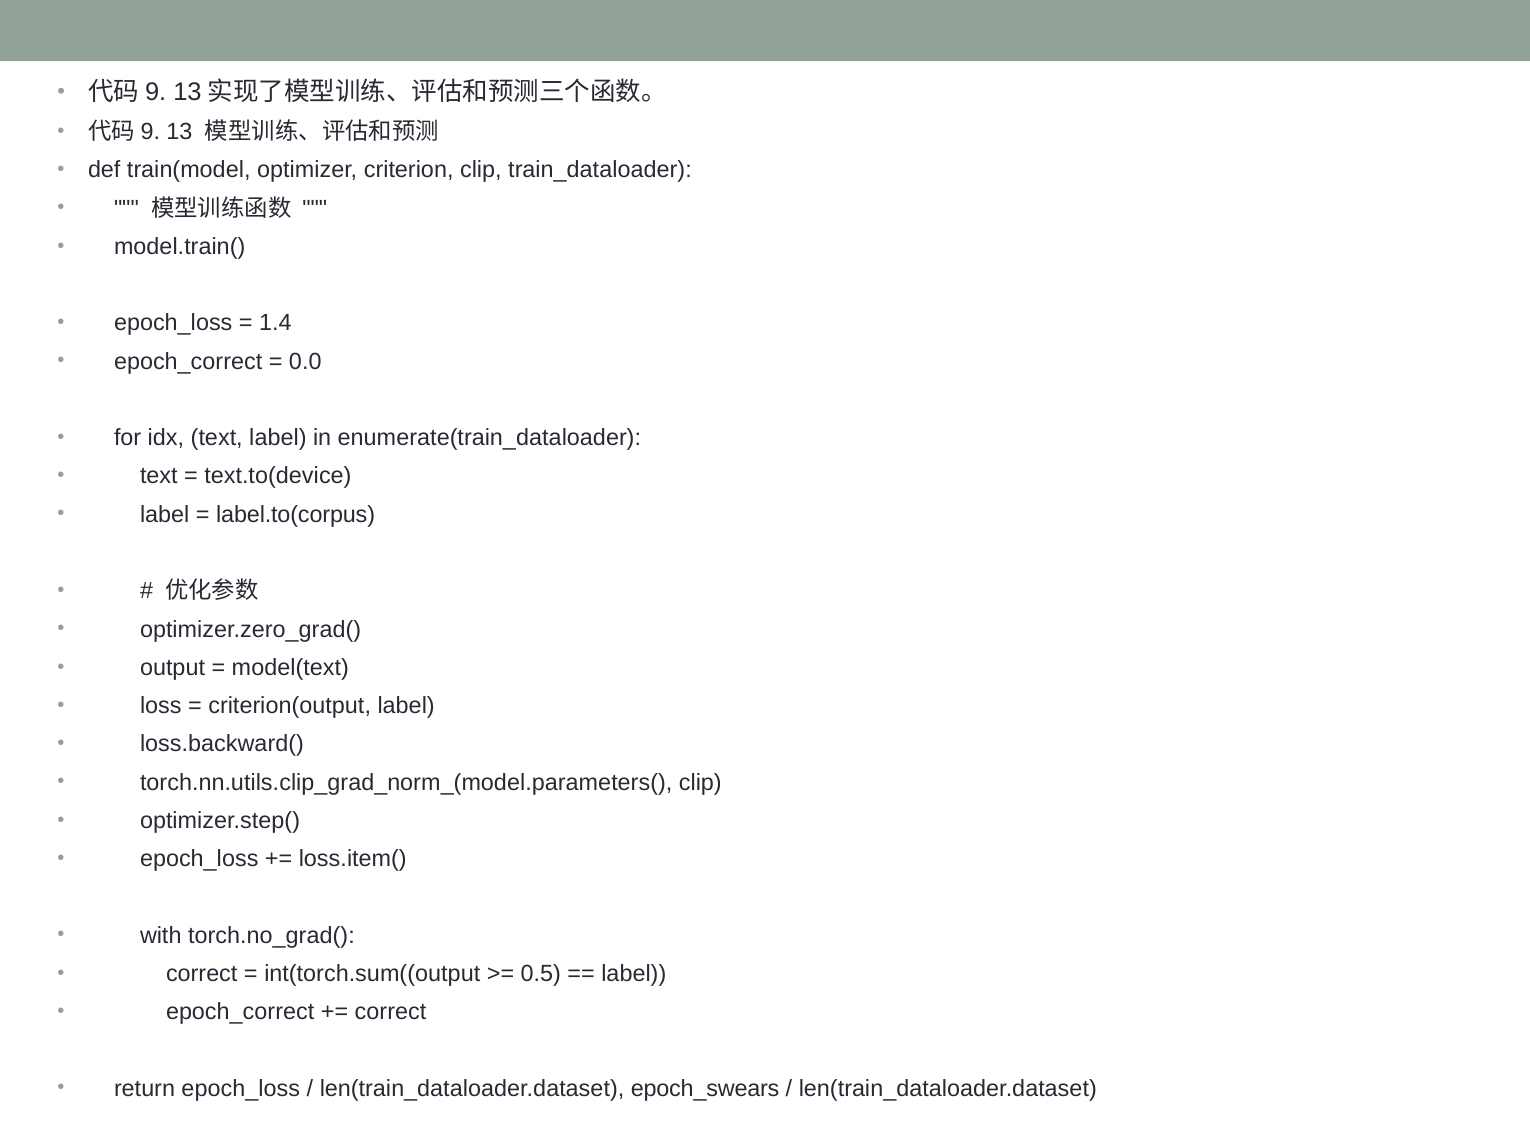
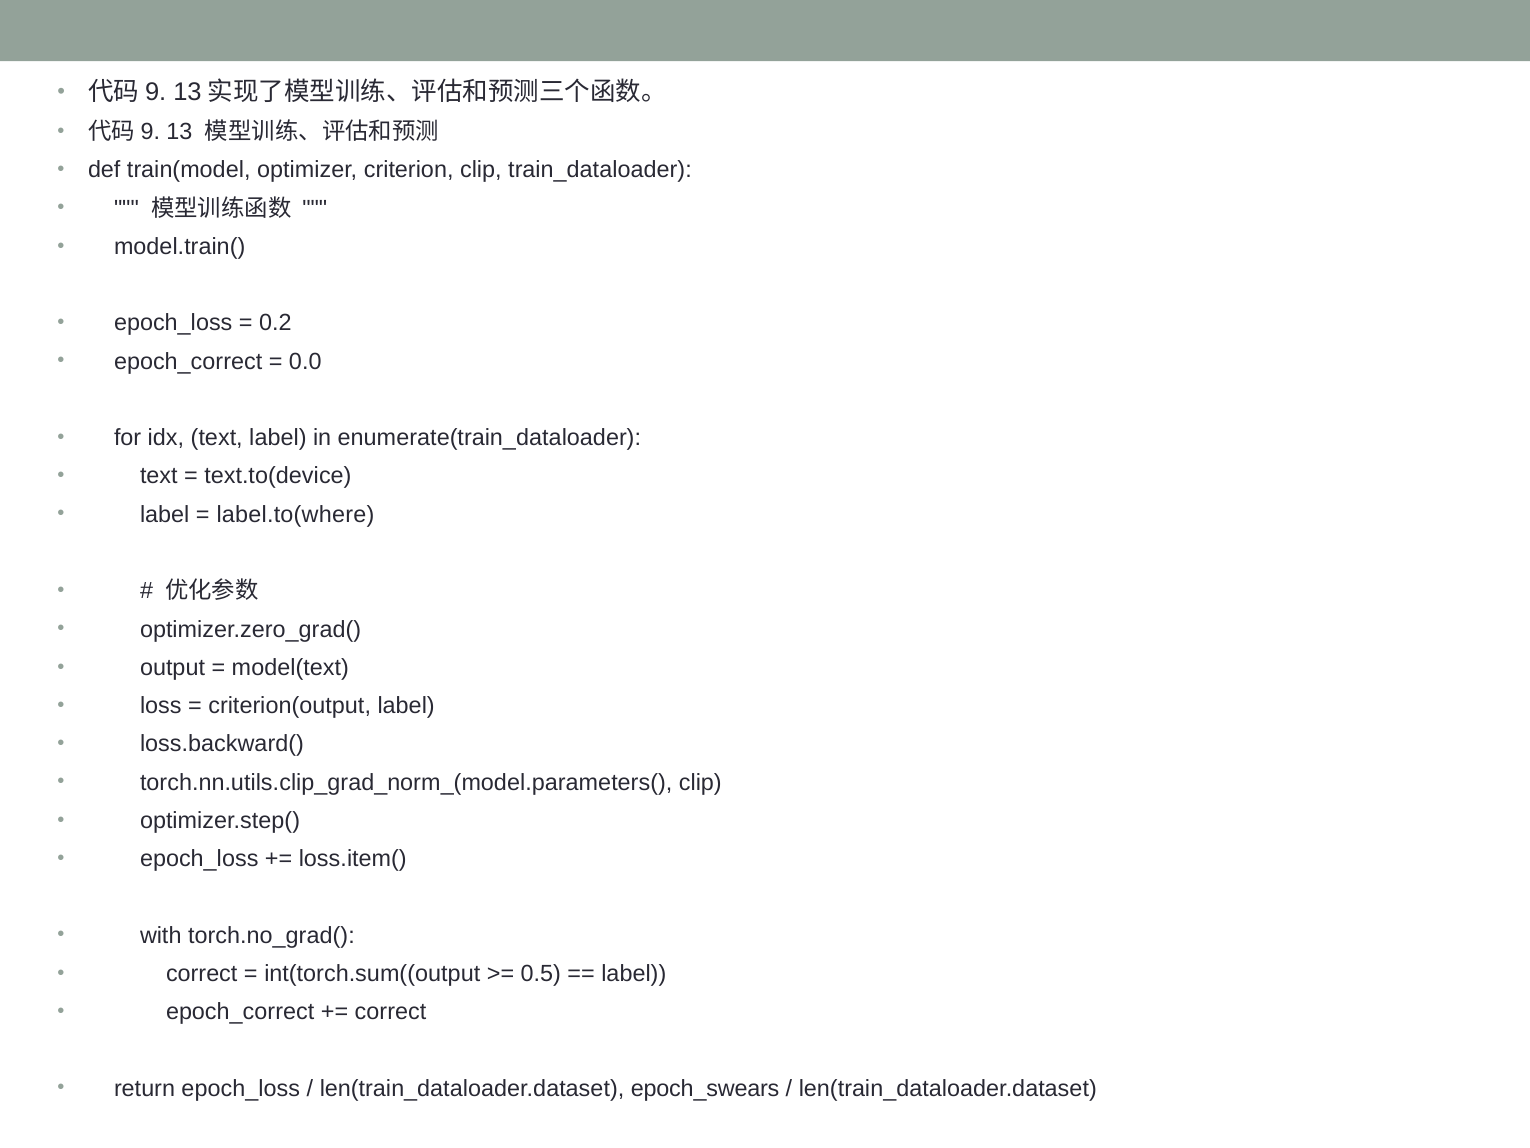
1.4: 1.4 -> 0.2
label.to(corpus: label.to(corpus -> label.to(where
